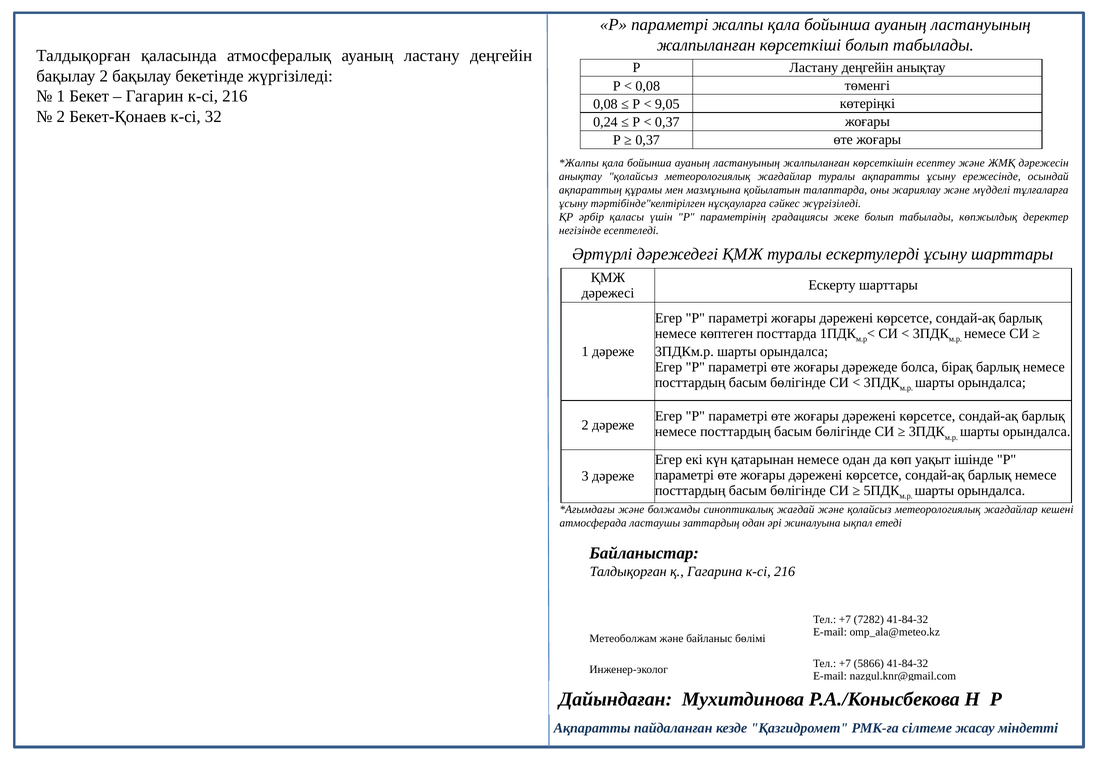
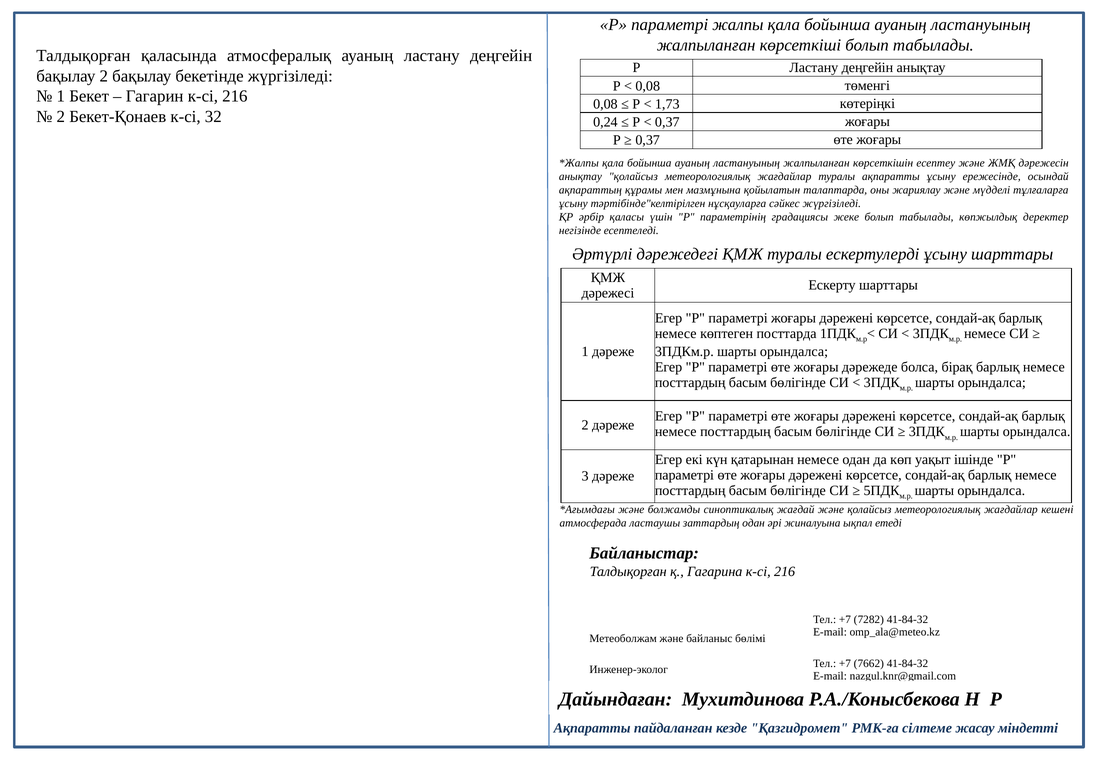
9,05: 9,05 -> 1,73
5866: 5866 -> 7662
